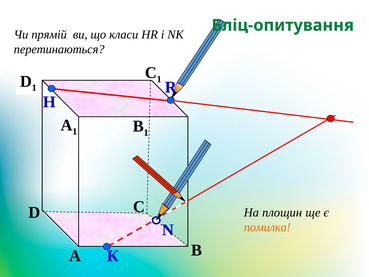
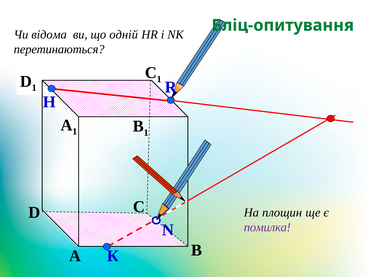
прямій: прямій -> відома
класи: класи -> одній
помилка colour: orange -> purple
